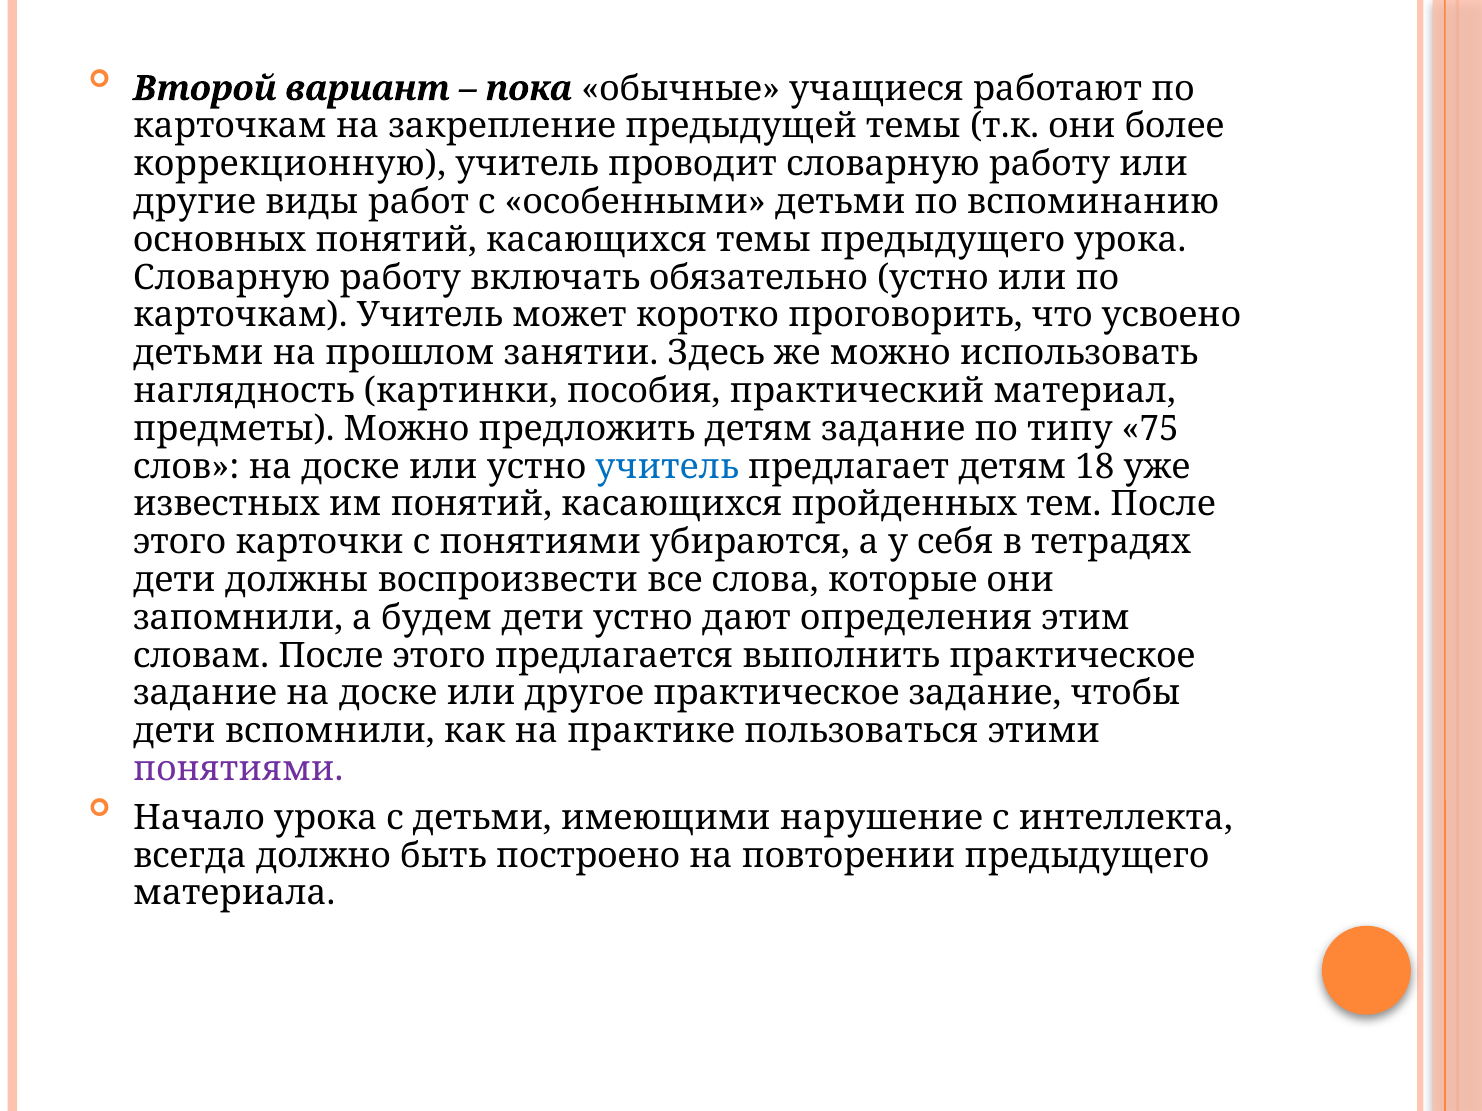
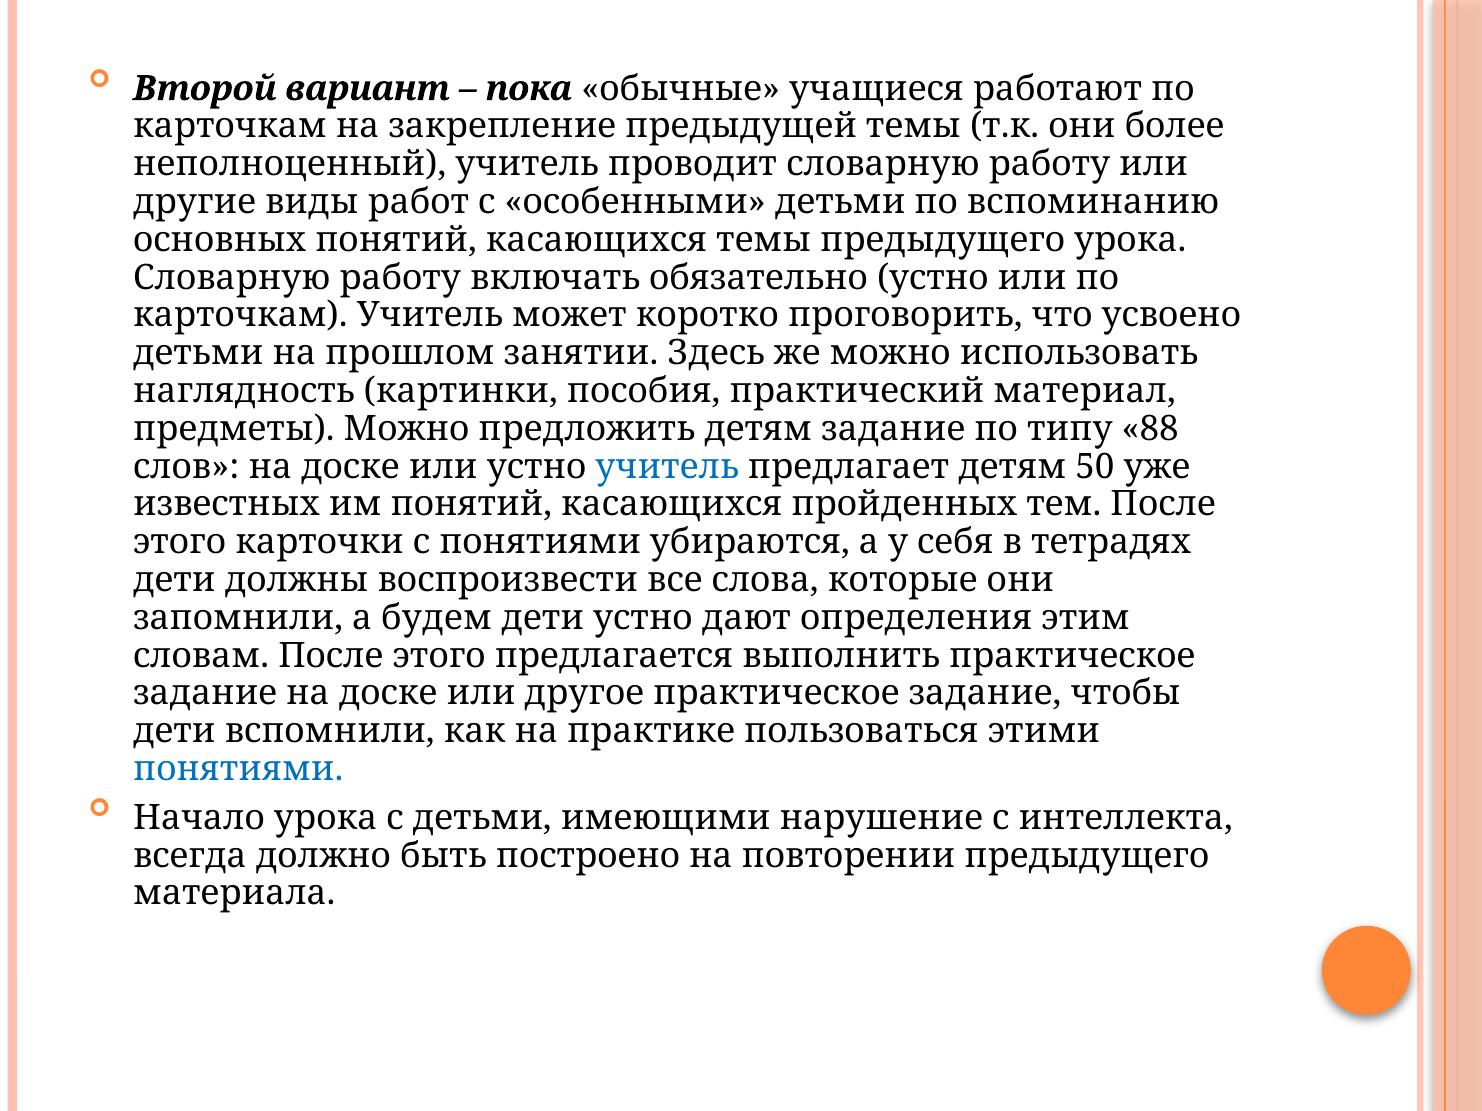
коррекционную: коррекционную -> неполноценный
75: 75 -> 88
18: 18 -> 50
понятиями at (238, 769) colour: purple -> blue
